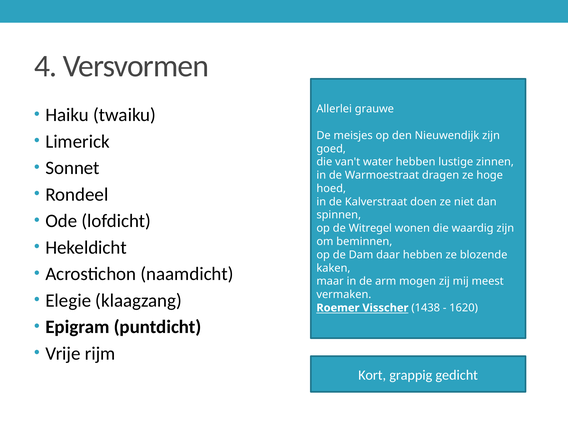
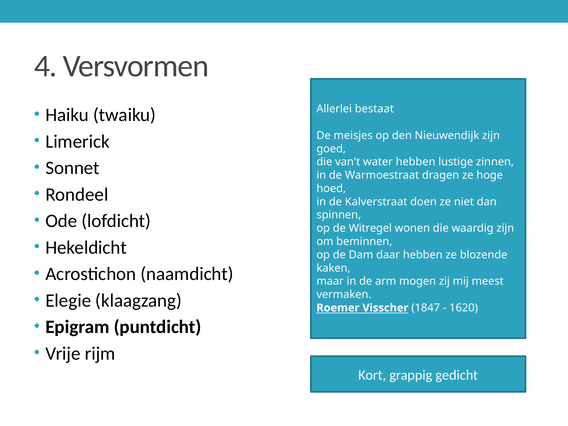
grauwe: grauwe -> bestaat
1438: 1438 -> 1847
